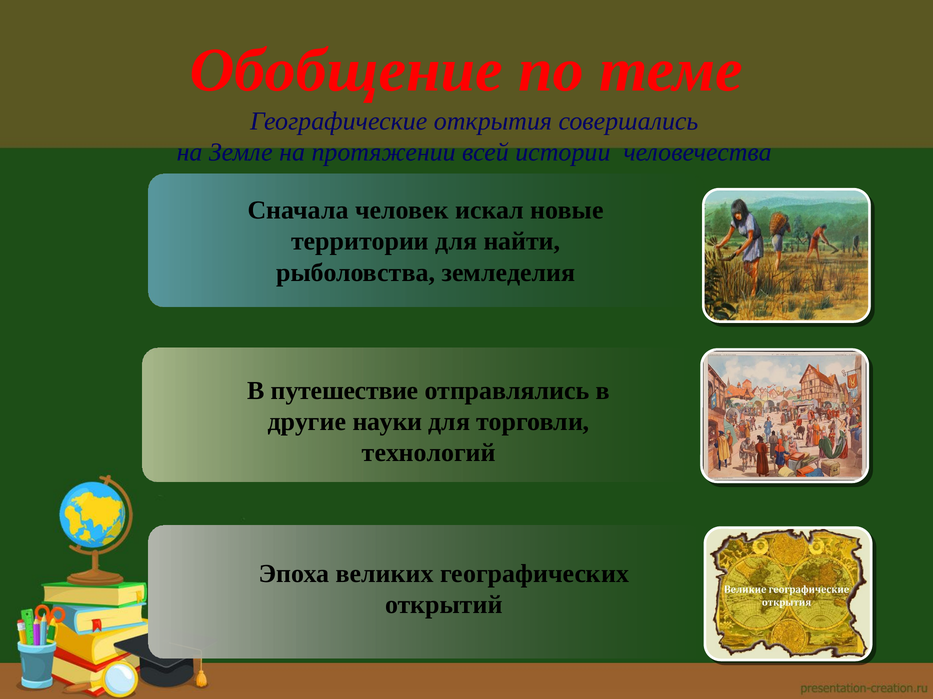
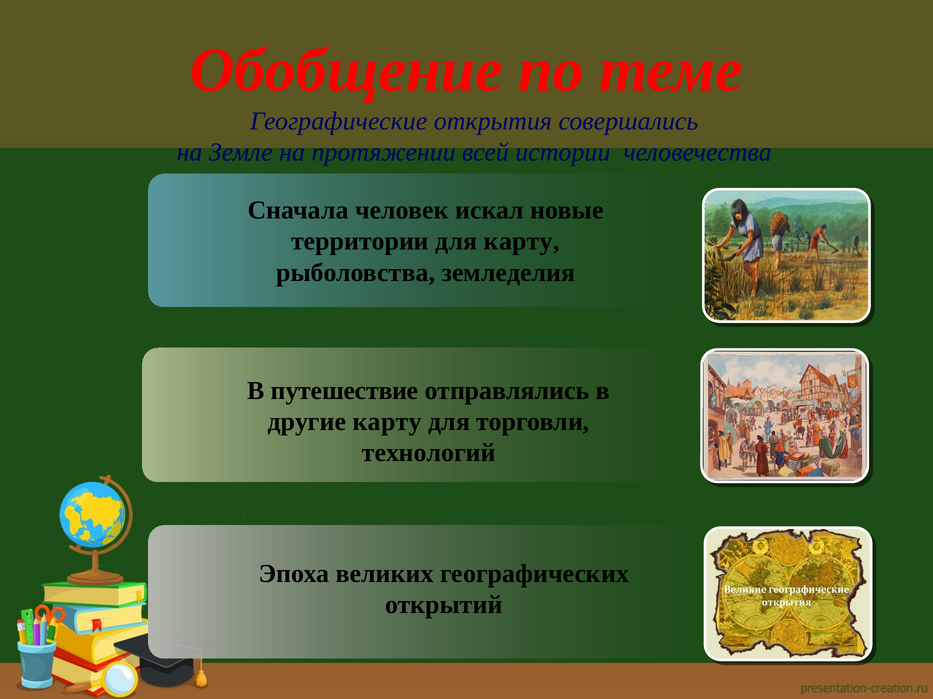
для найти: найти -> карту
другие науки: науки -> карту
